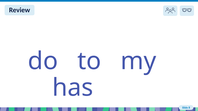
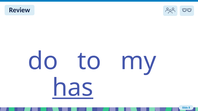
has underline: none -> present
